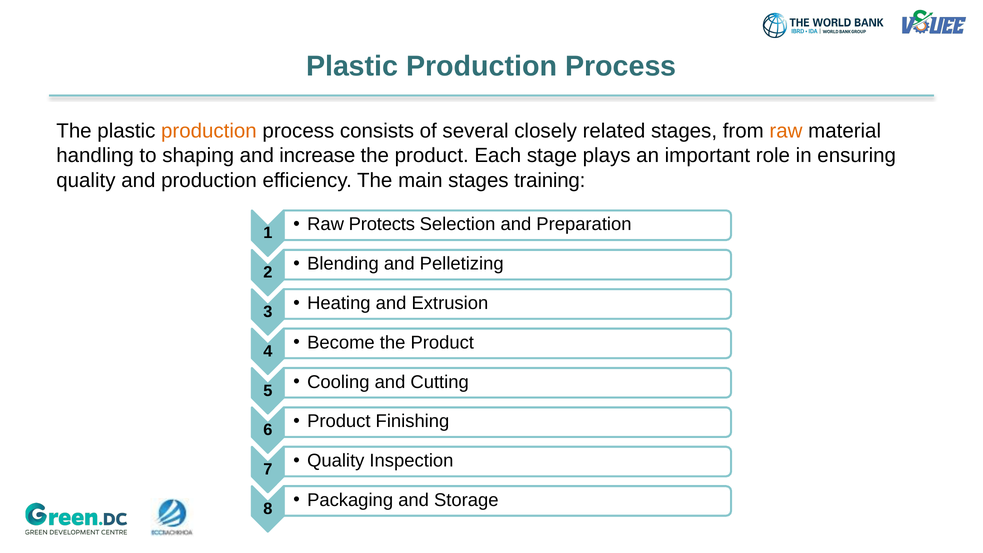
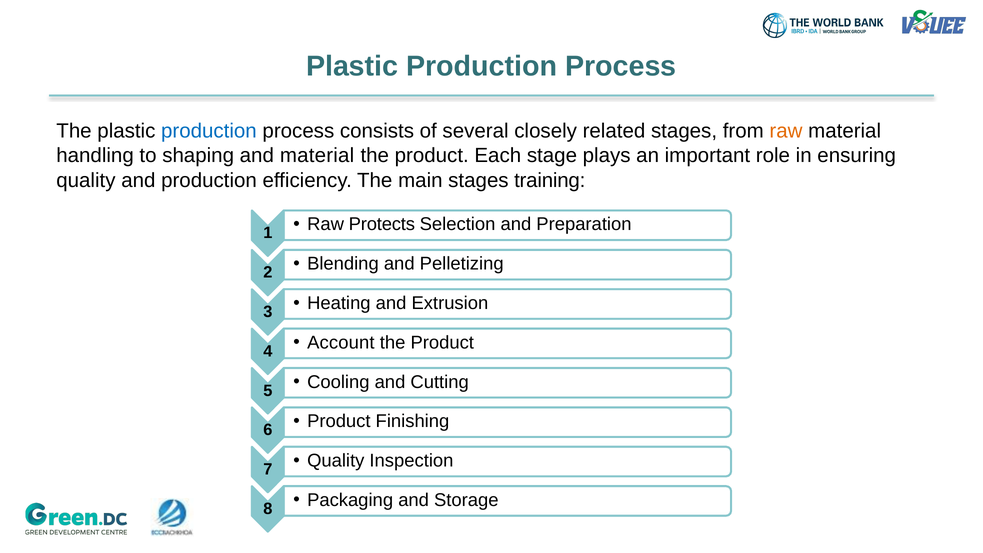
production at (209, 131) colour: orange -> blue
and increase: increase -> material
Become: Become -> Account
